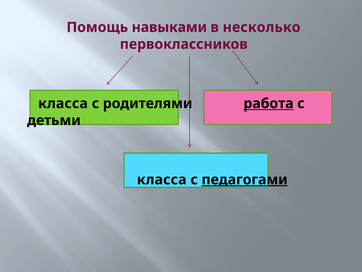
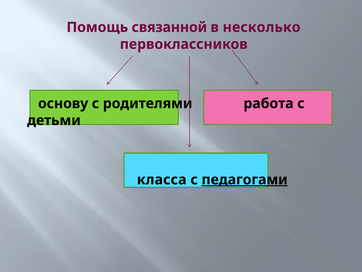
навыками: навыками -> связанной
класса at (63, 103): класса -> основу
работа underline: present -> none
